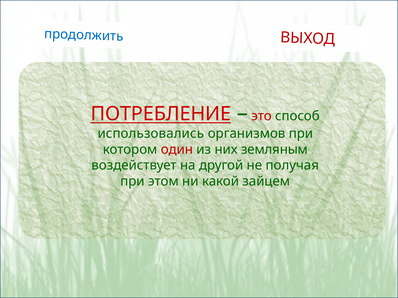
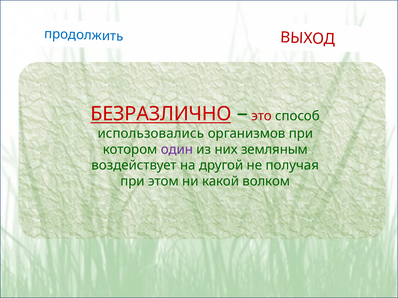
ПОТРЕБЛЕНИЕ: ПОТРЕБЛЕНИЕ -> БЕЗРАЗЛИЧНО
один colour: red -> purple
зайцем: зайцем -> волком
